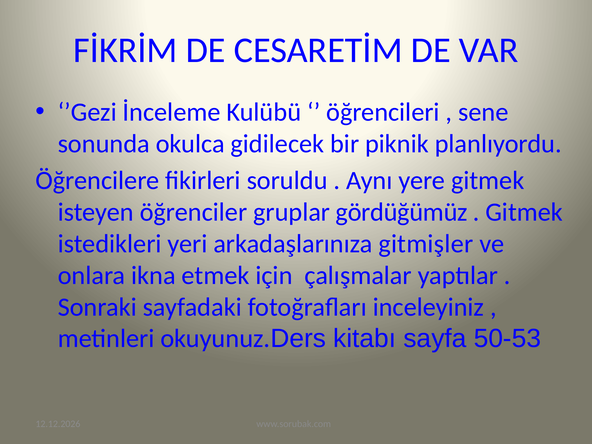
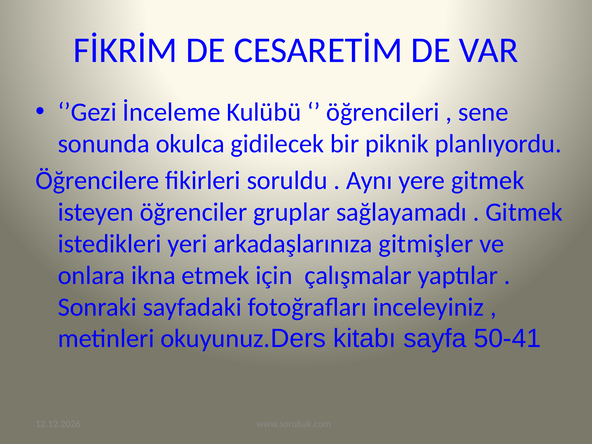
gördüğümüz: gördüğümüz -> sağlayamadı
50-53: 50-53 -> 50-41
